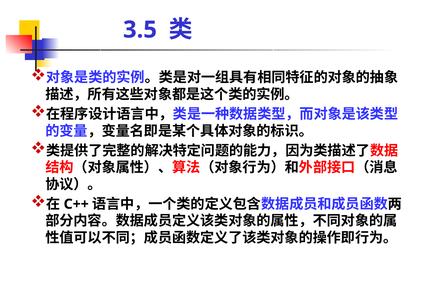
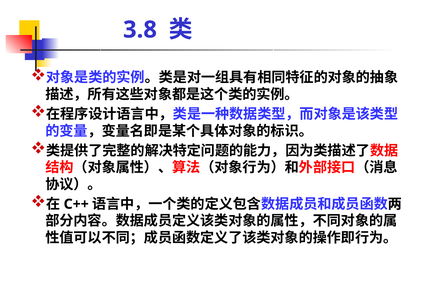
3.5: 3.5 -> 3.8
